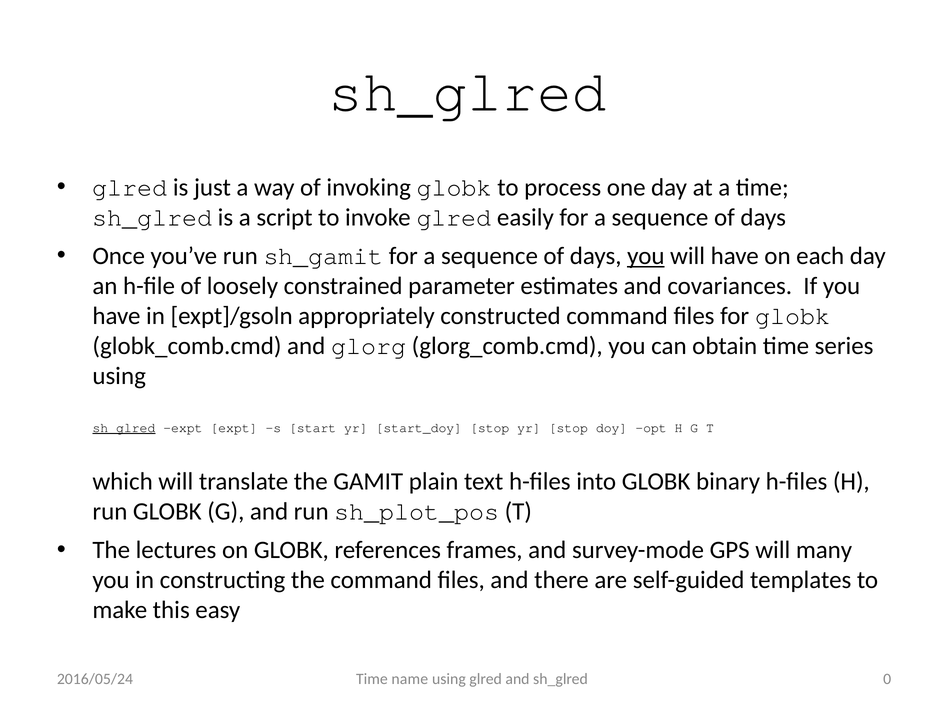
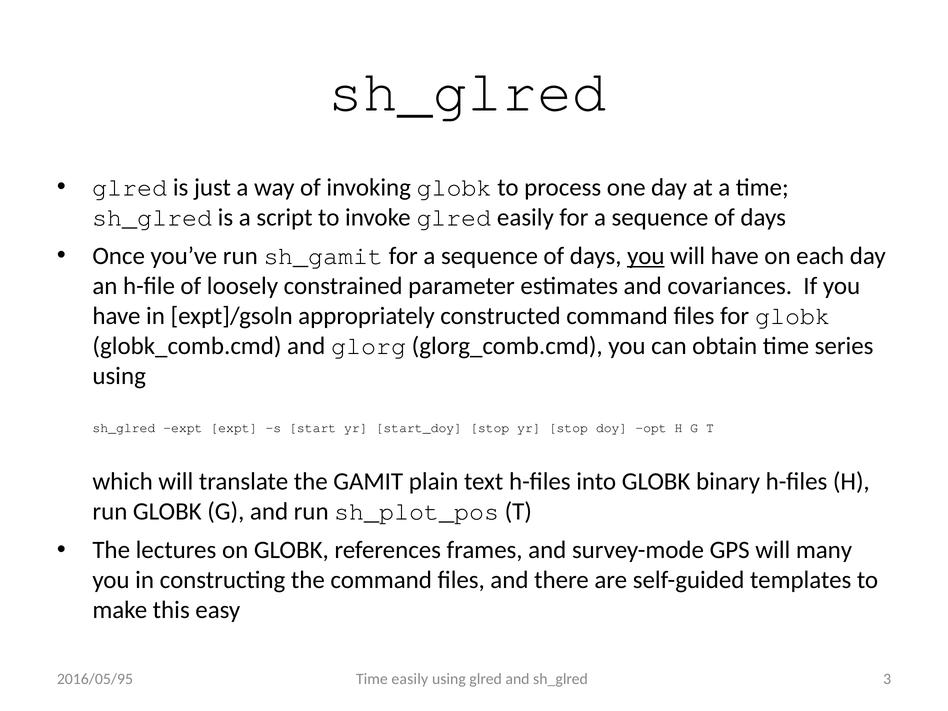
sh_glred at (124, 428) underline: present -> none
Time name: name -> easily
0: 0 -> 3
2016/05/24: 2016/05/24 -> 2016/05/95
